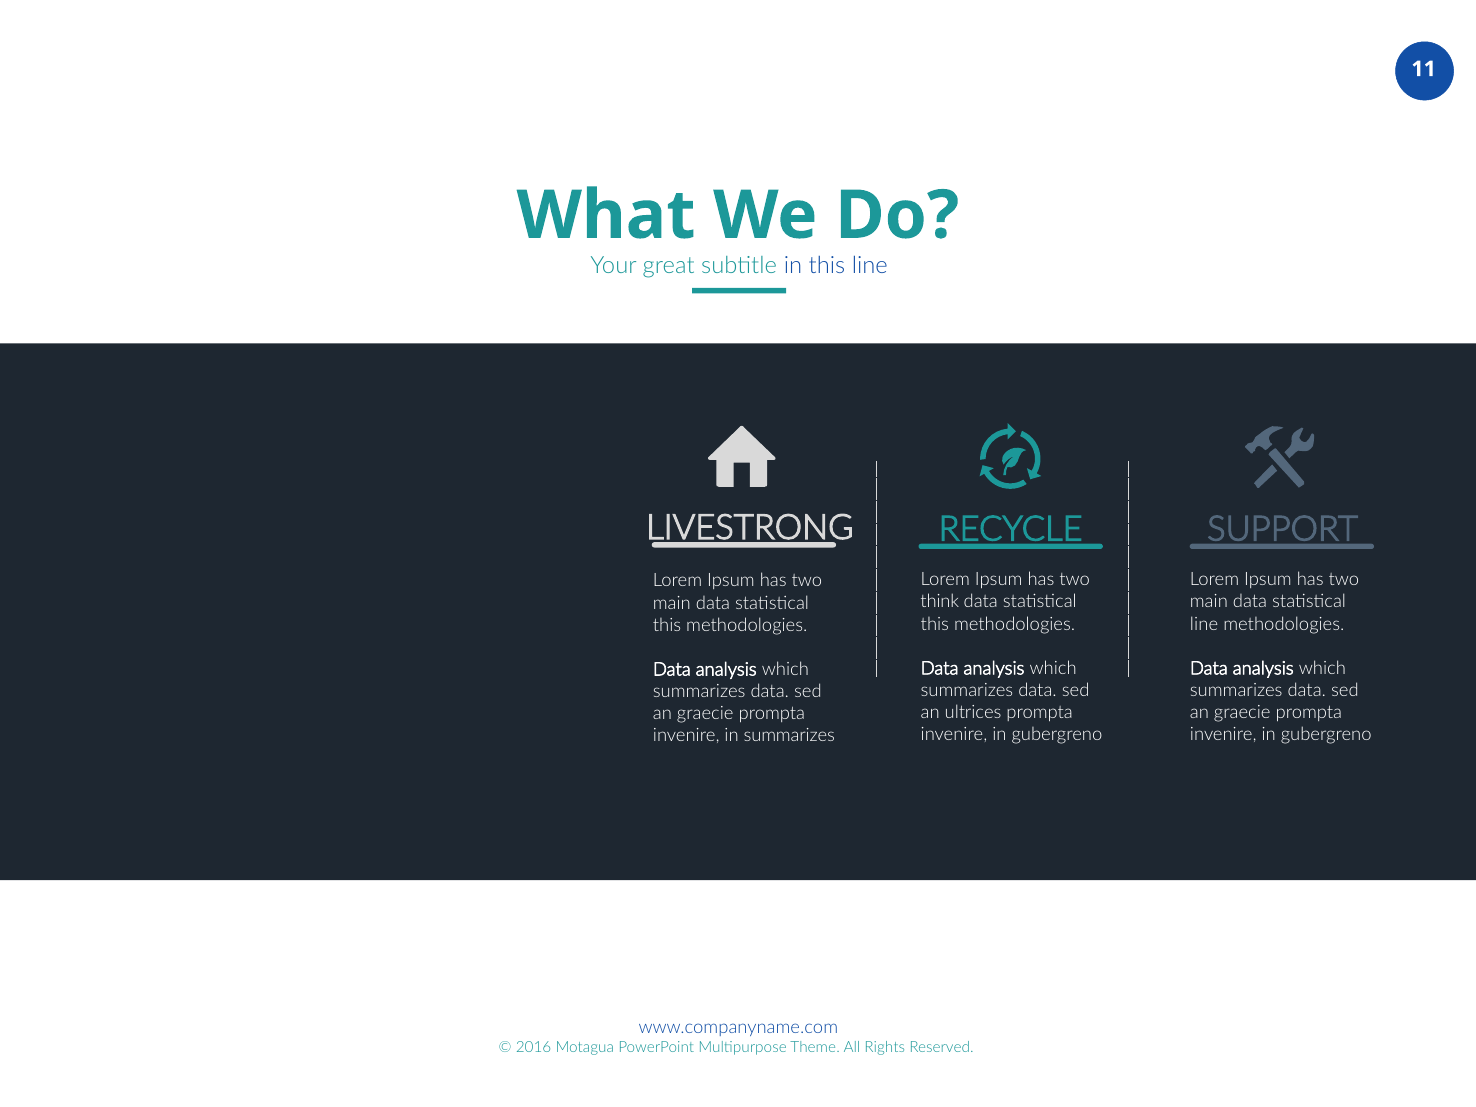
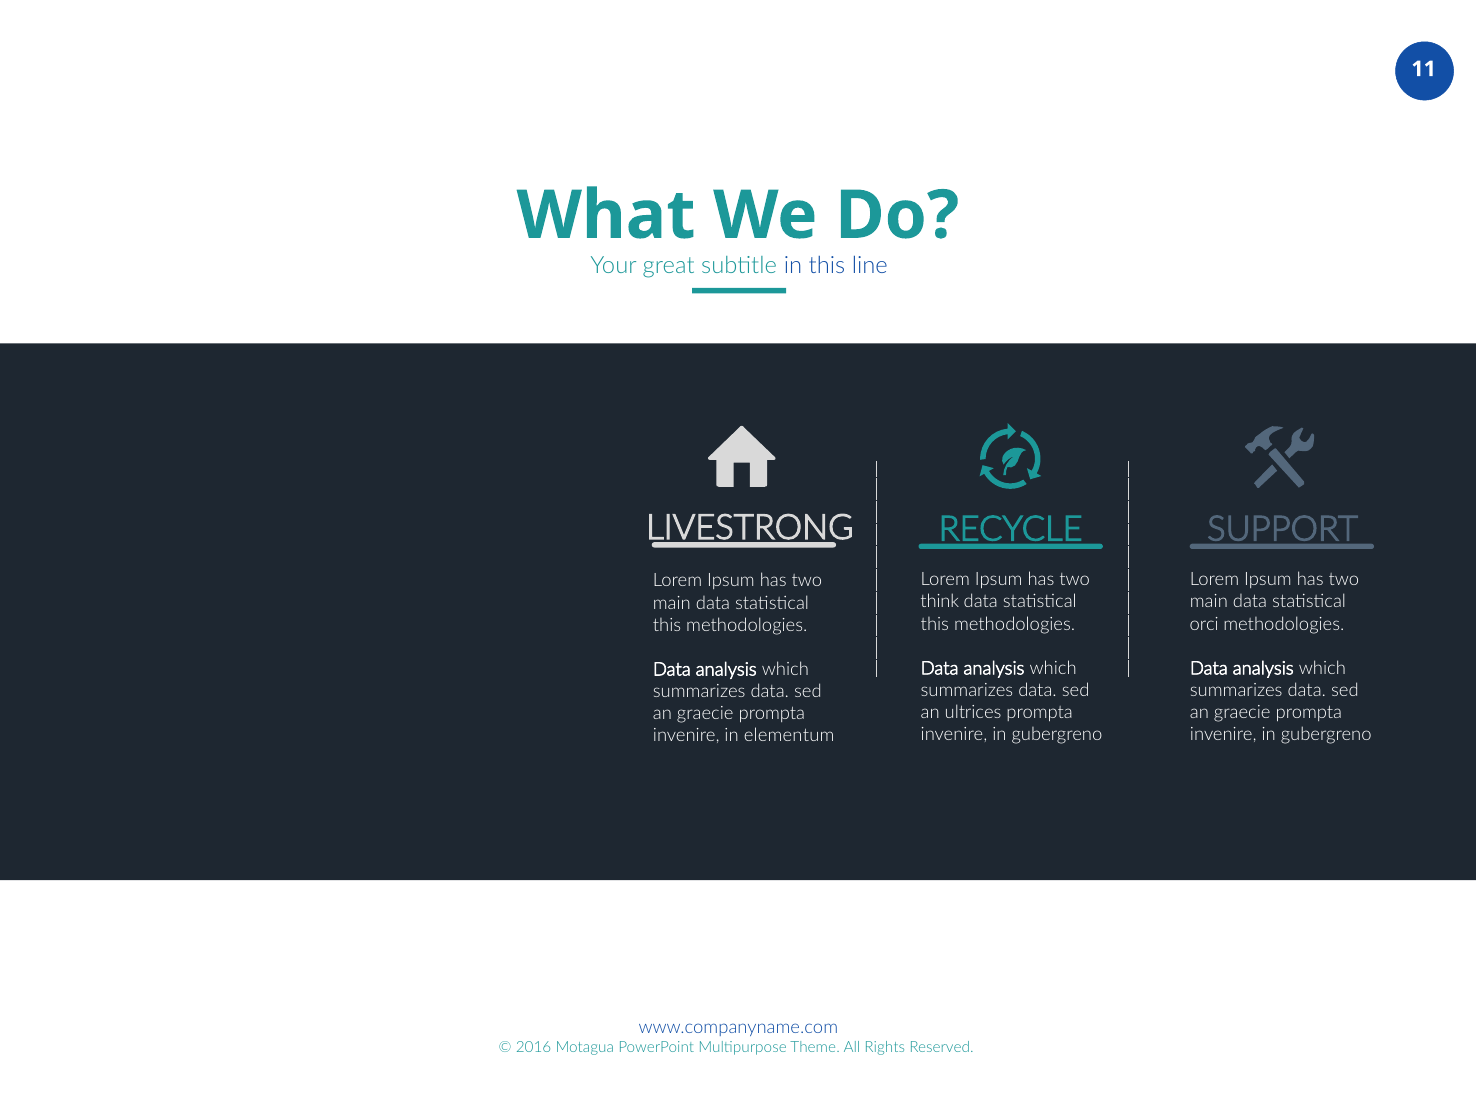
line at (1204, 624): line -> orci
in summarizes: summarizes -> elementum
